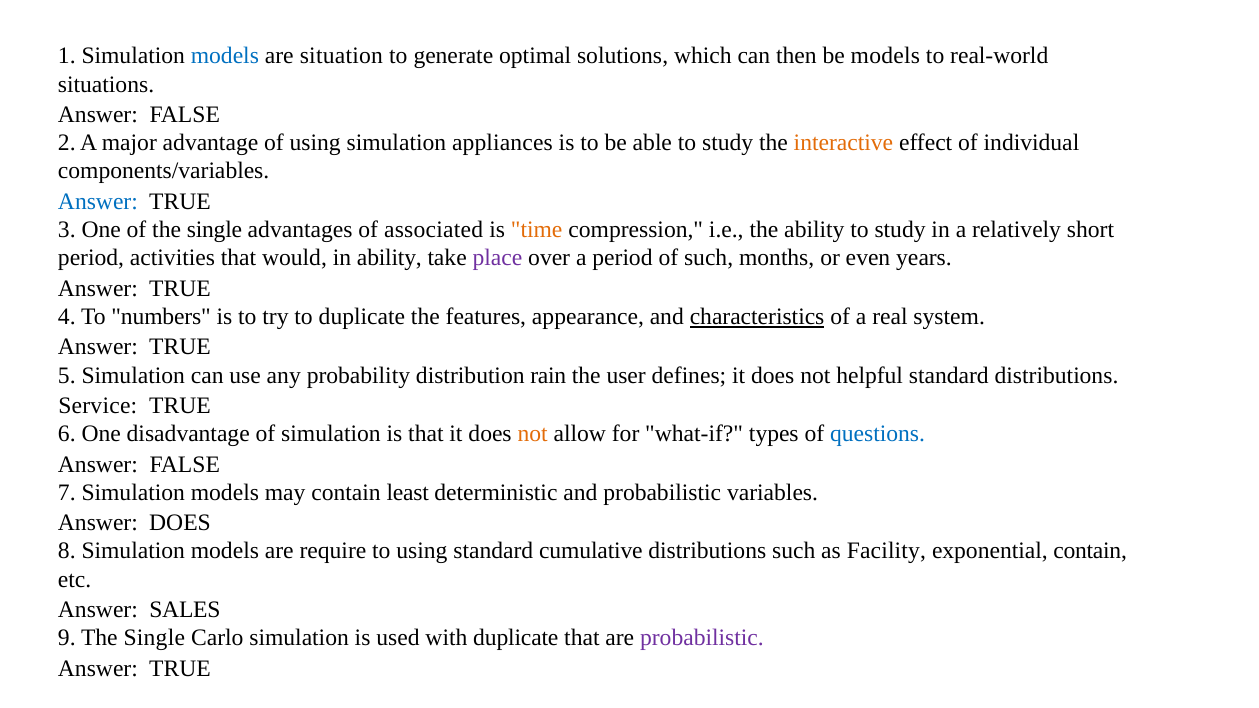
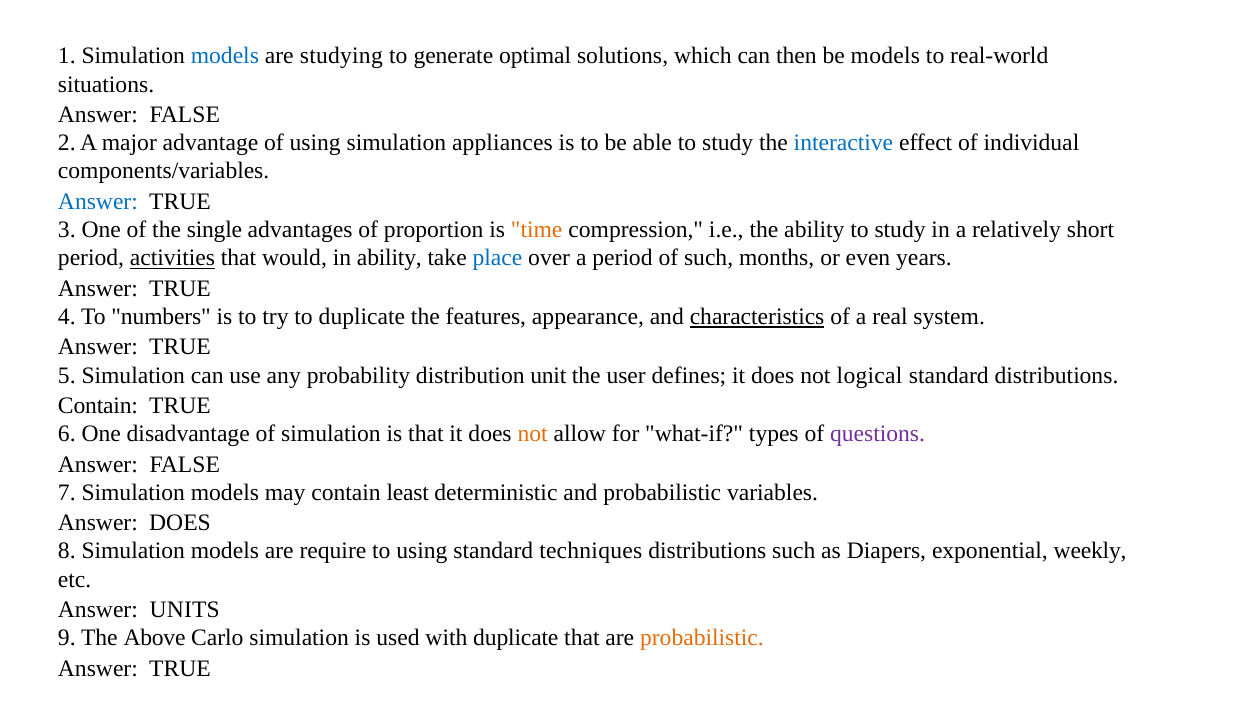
situation: situation -> studying
interactive colour: orange -> blue
associated: associated -> proportion
activities underline: none -> present
place colour: purple -> blue
rain: rain -> unit
helpful: helpful -> logical
Service at (98, 406): Service -> Contain
questions colour: blue -> purple
cumulative: cumulative -> techniques
Facility: Facility -> Diapers
exponential contain: contain -> weekly
SALES: SALES -> UNITS
9 The Single: Single -> Above
probabilistic at (702, 638) colour: purple -> orange
